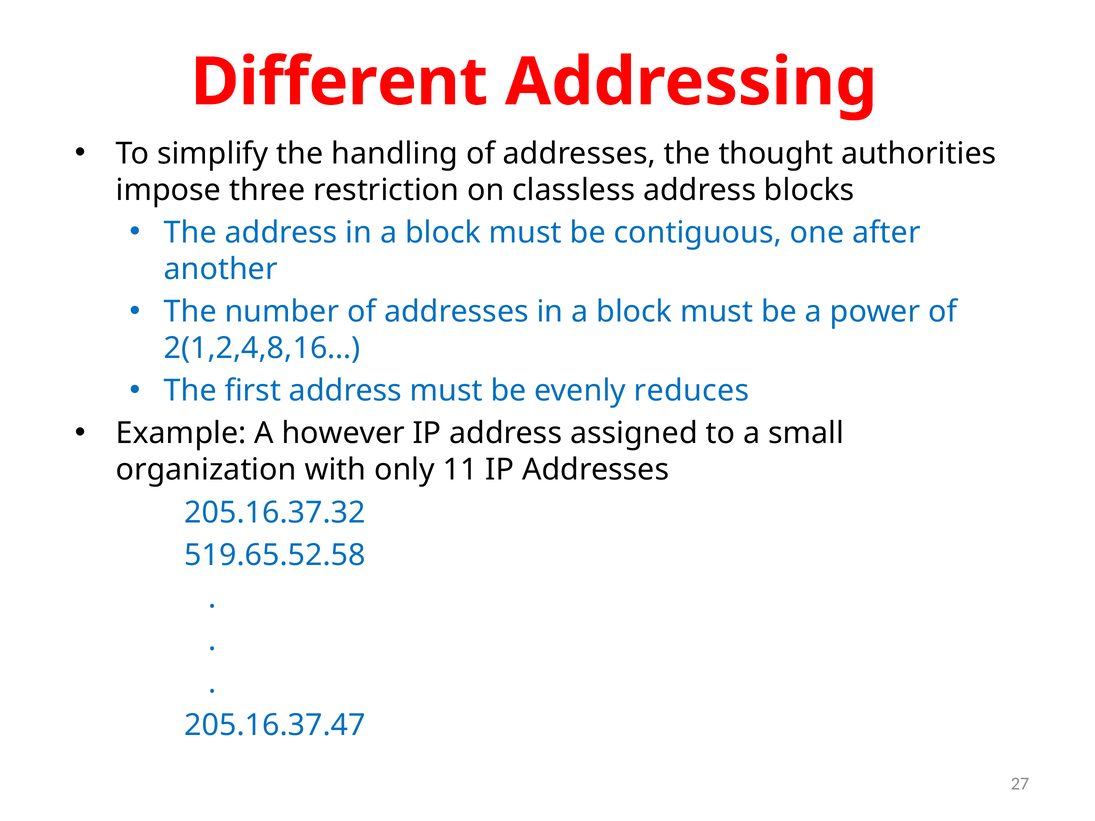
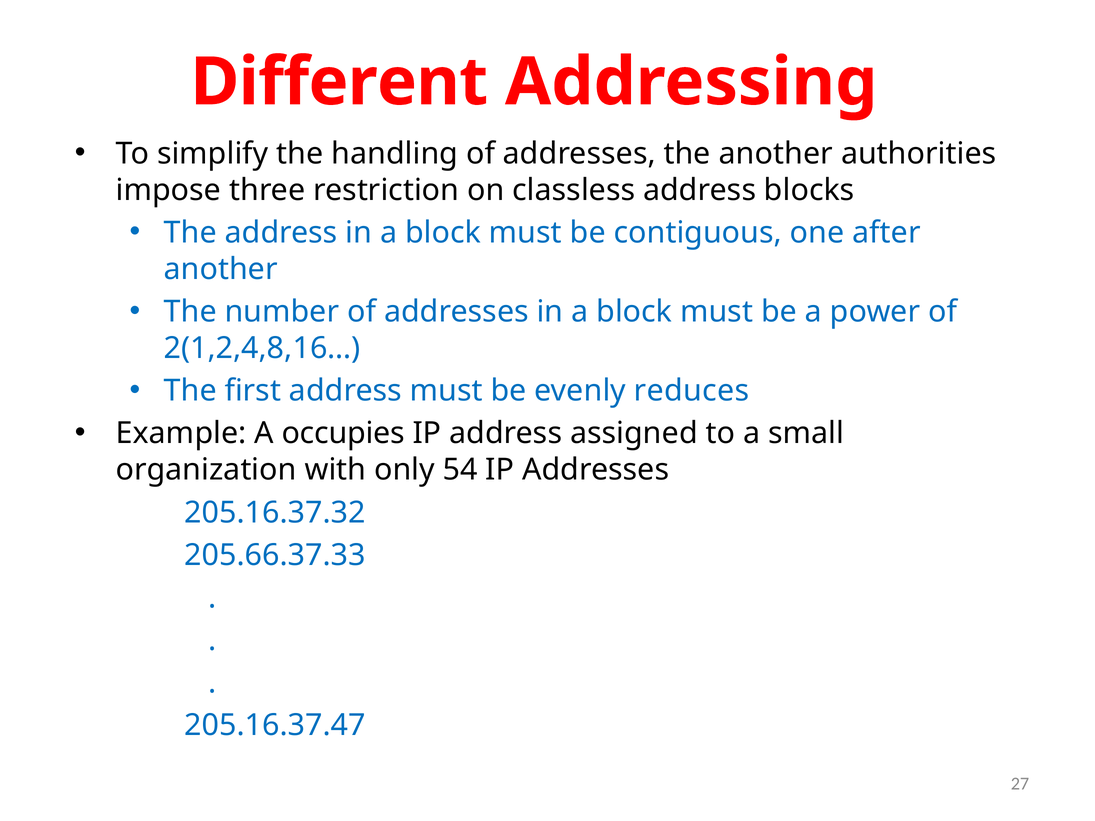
the thought: thought -> another
however: however -> occupies
11: 11 -> 54
519.65.52.58: 519.65.52.58 -> 205.66.37.33
